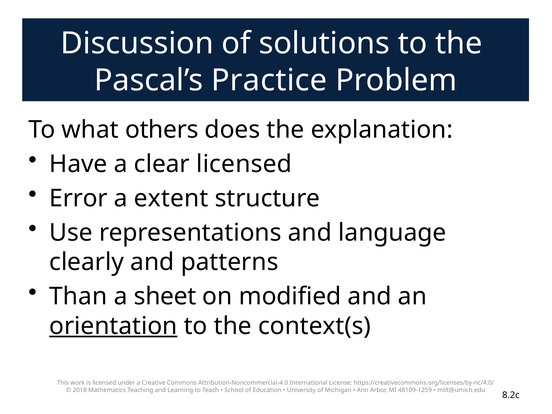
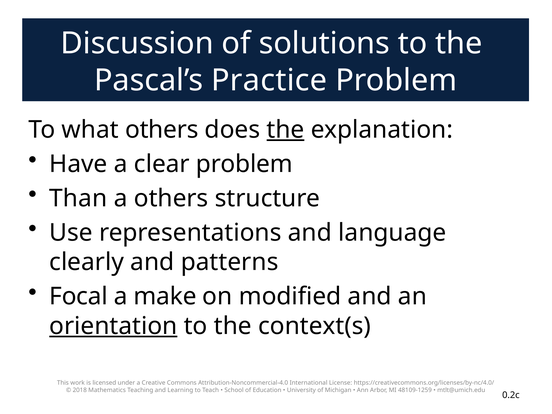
the at (285, 130) underline: none -> present
clear licensed: licensed -> problem
Error: Error -> Than
a extent: extent -> others
Than: Than -> Focal
sheet: sheet -> make
8.2c: 8.2c -> 0.2c
